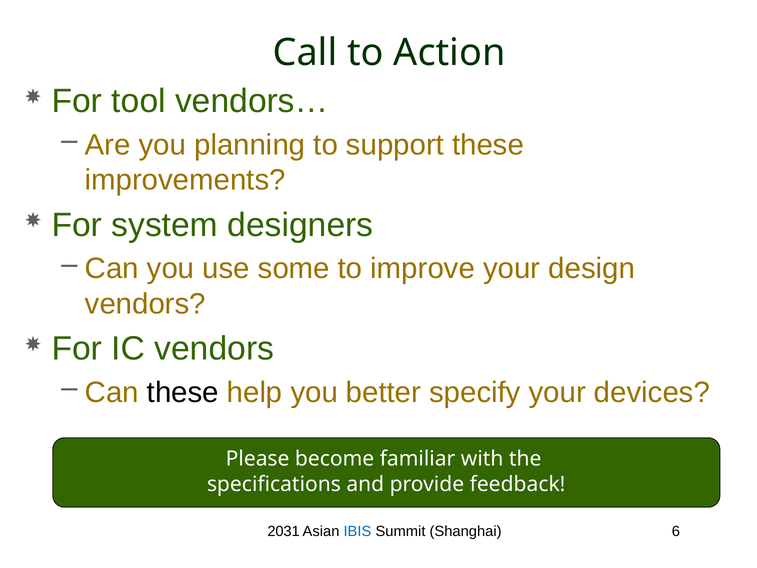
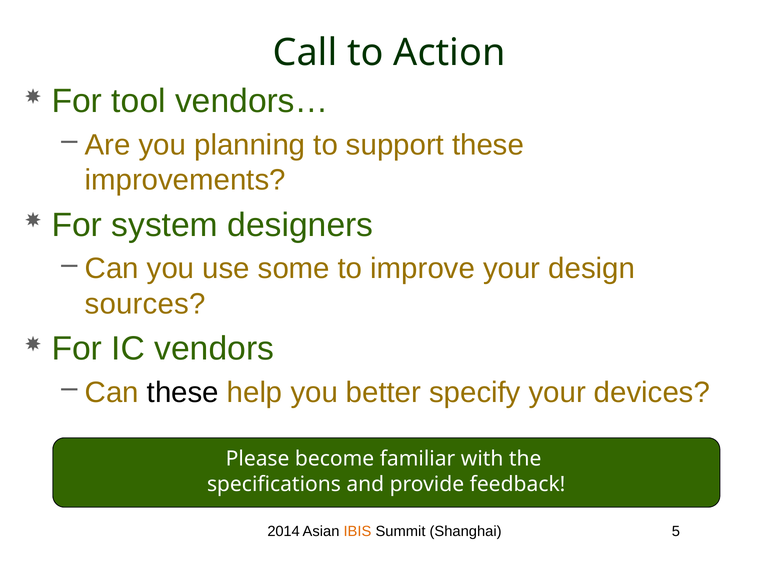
vendors at (145, 304): vendors -> sources
2031: 2031 -> 2014
IBIS colour: blue -> orange
6: 6 -> 5
